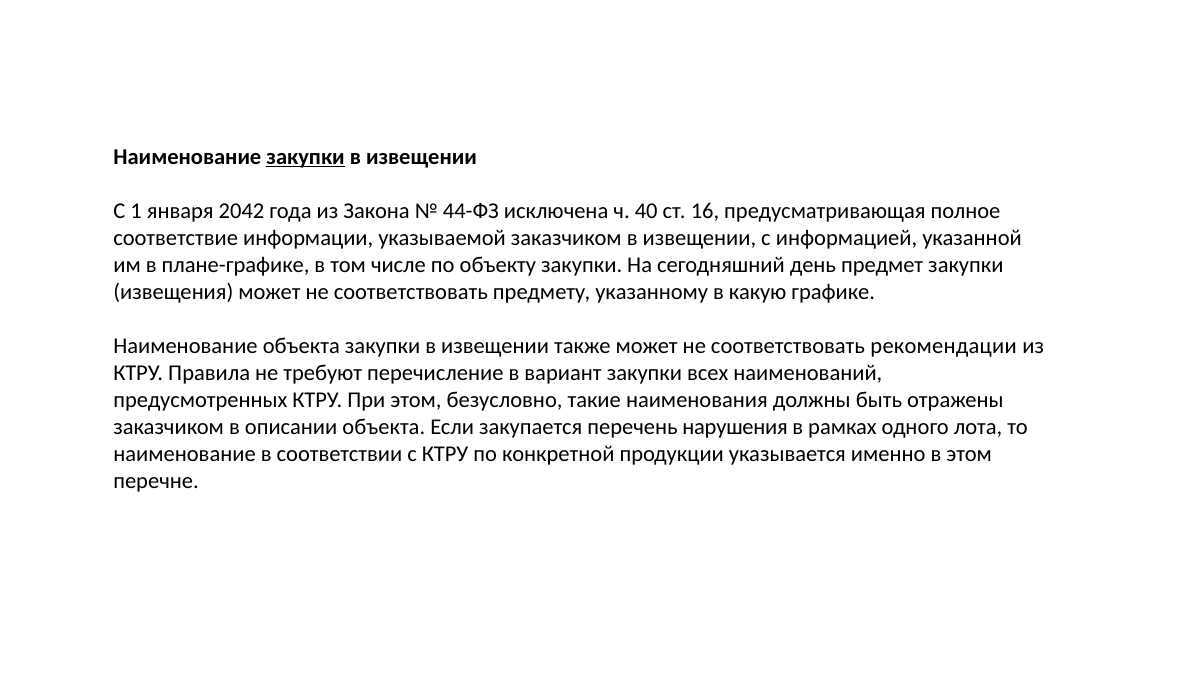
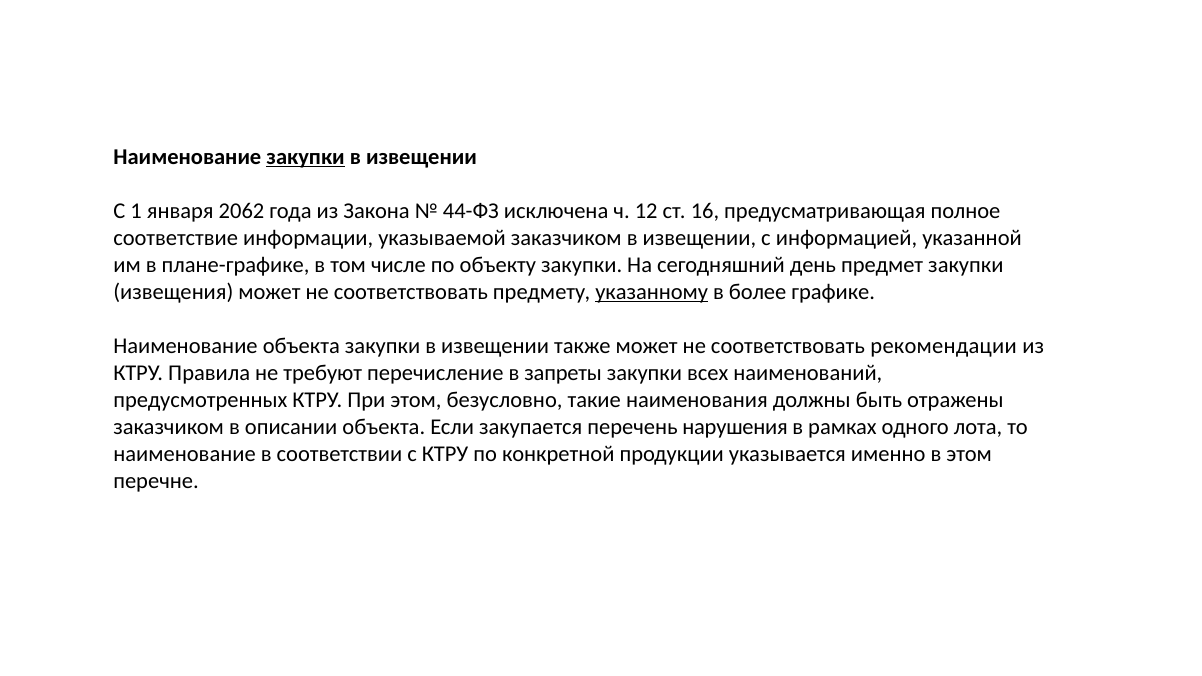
2042: 2042 -> 2062
40: 40 -> 12
указанному underline: none -> present
какую: какую -> более
вариант: вариант -> запреты
